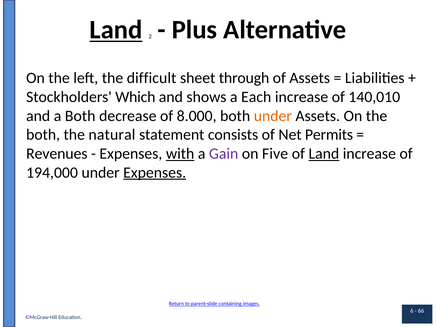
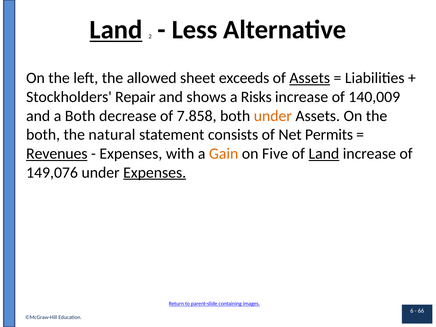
Plus: Plus -> Less
difficult: difficult -> allowed
through: through -> exceeds
Assets at (310, 78) underline: none -> present
Which: Which -> Repair
Each: Each -> Risks
140,010: 140,010 -> 140,009
8.000: 8.000 -> 7.858
Revenues underline: none -> present
with underline: present -> none
Gain colour: purple -> orange
194,000: 194,000 -> 149,076
